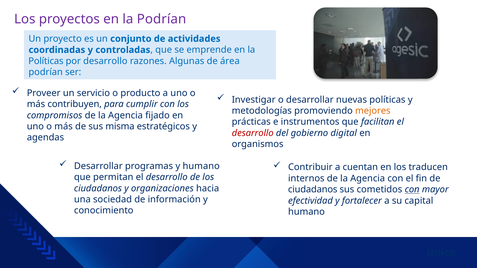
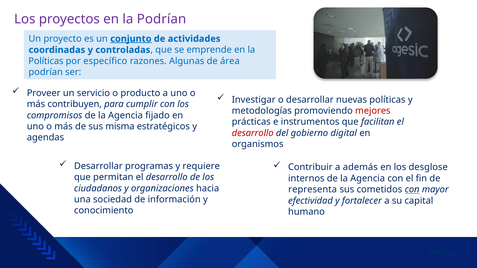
conjunto underline: none -> present
por desarrollo: desarrollo -> específico
mejores colour: orange -> red
y humano: humano -> requiere
cuentan: cuentan -> además
traducen: traducen -> desglose
ciudadanos at (313, 190): ciudadanos -> representa
